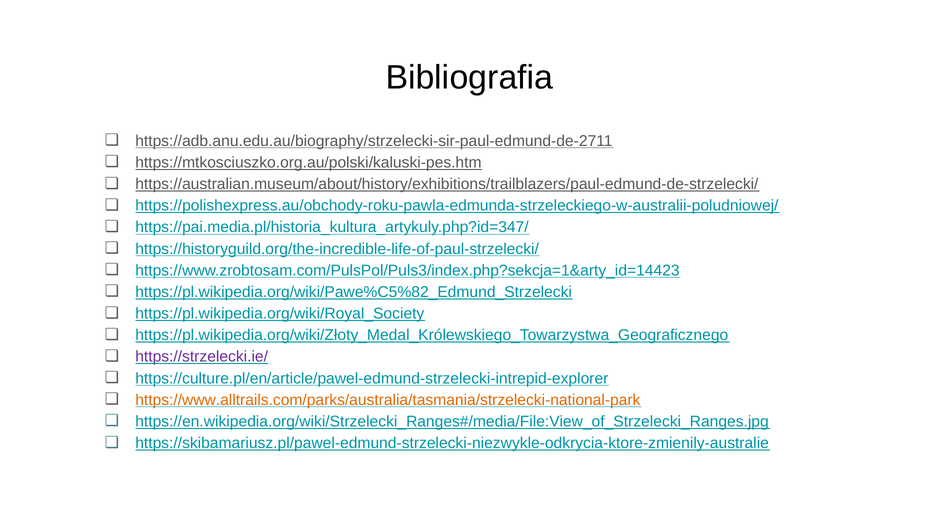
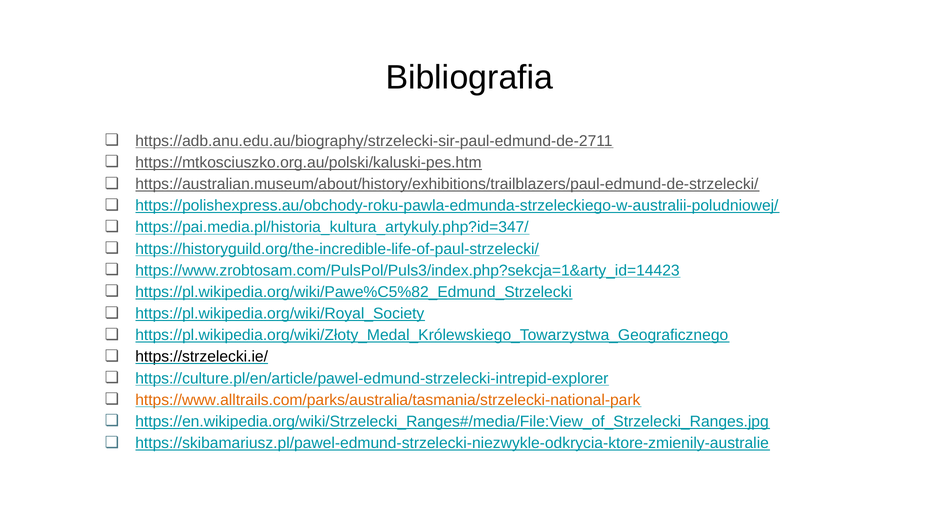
https://strzelecki.ie/ colour: purple -> black
